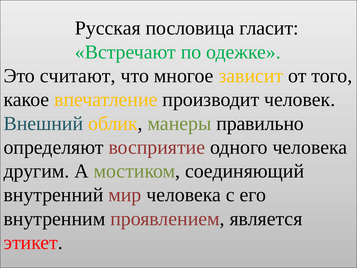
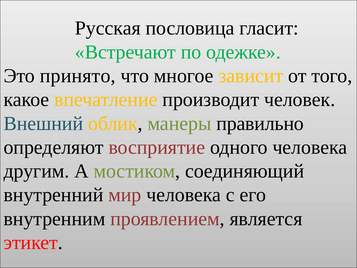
считают: считают -> принято
